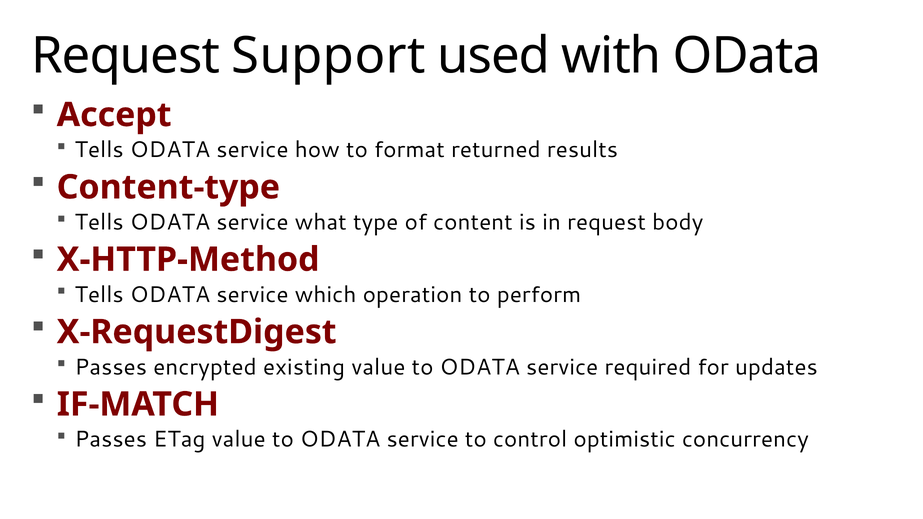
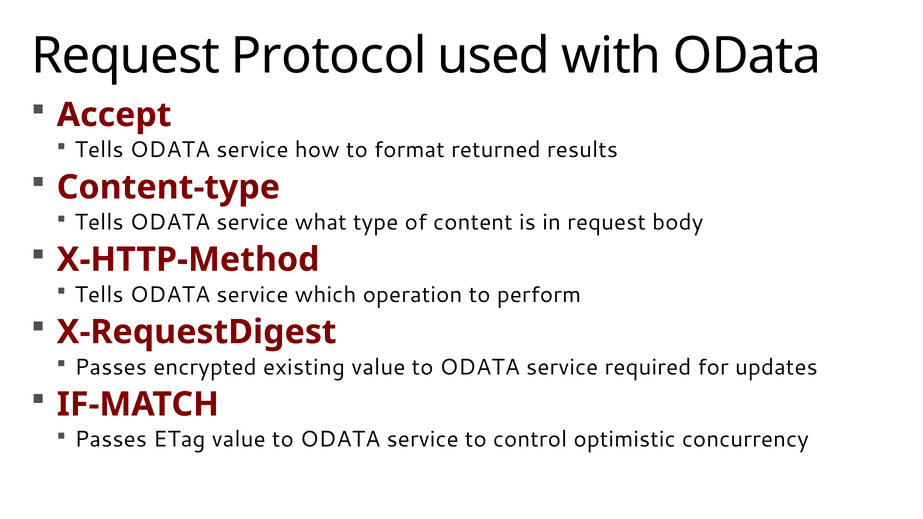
Support: Support -> Protocol
